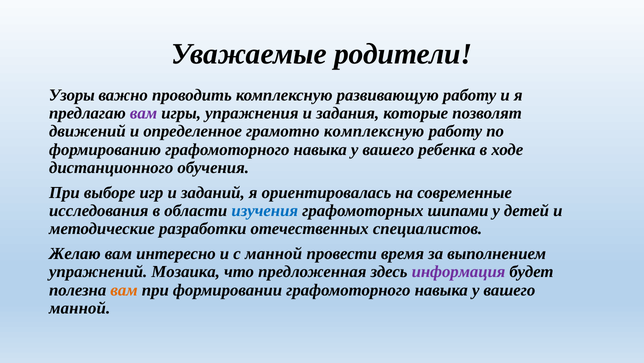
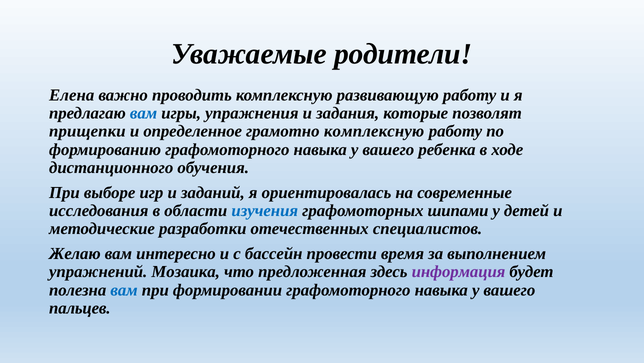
Узоры: Узоры -> Елена
вам at (144, 113) colour: purple -> blue
движений: движений -> прищепки
с манной: манной -> бассейн
вам at (124, 289) colour: orange -> blue
манной at (80, 307): манной -> пальцев
